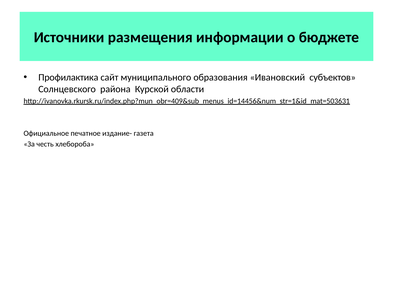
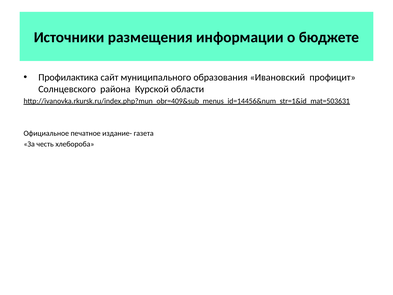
субъектов: субъектов -> профицит
